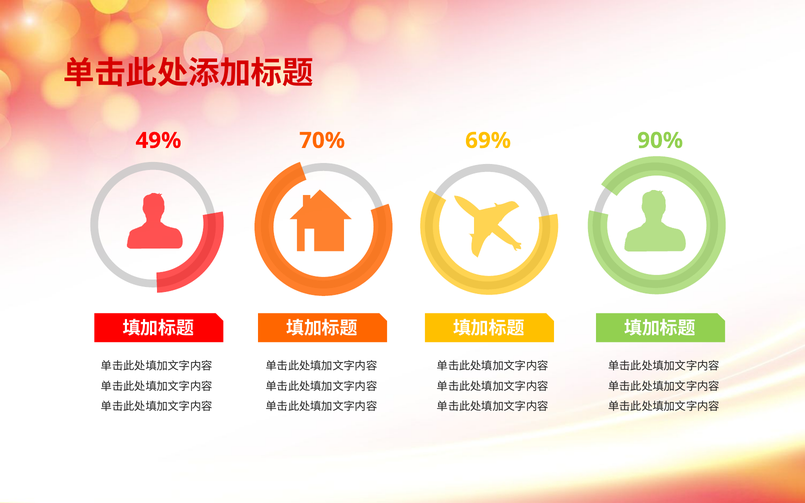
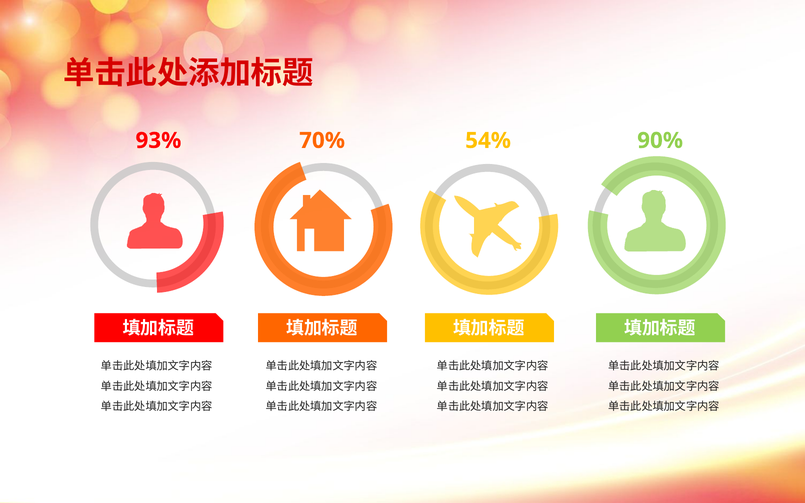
49%: 49% -> 93%
69%: 69% -> 54%
